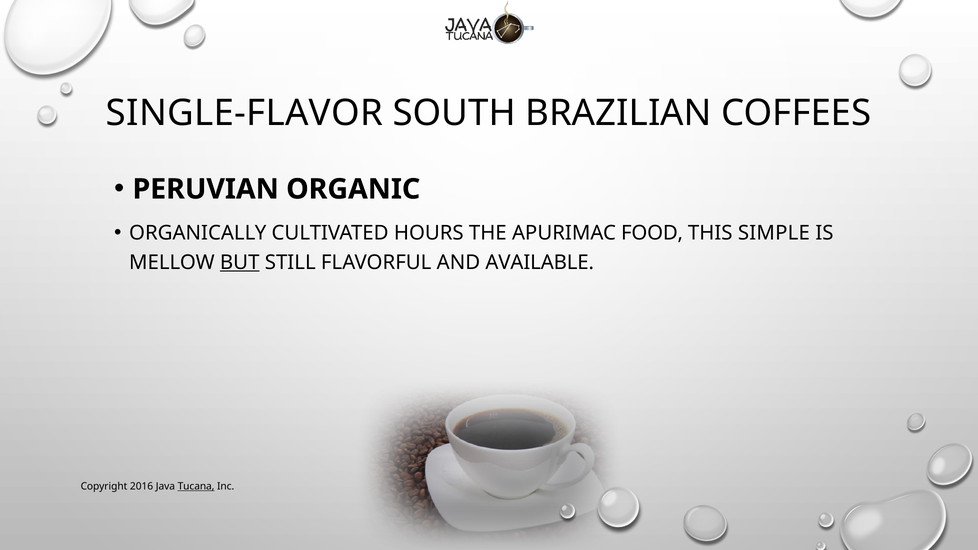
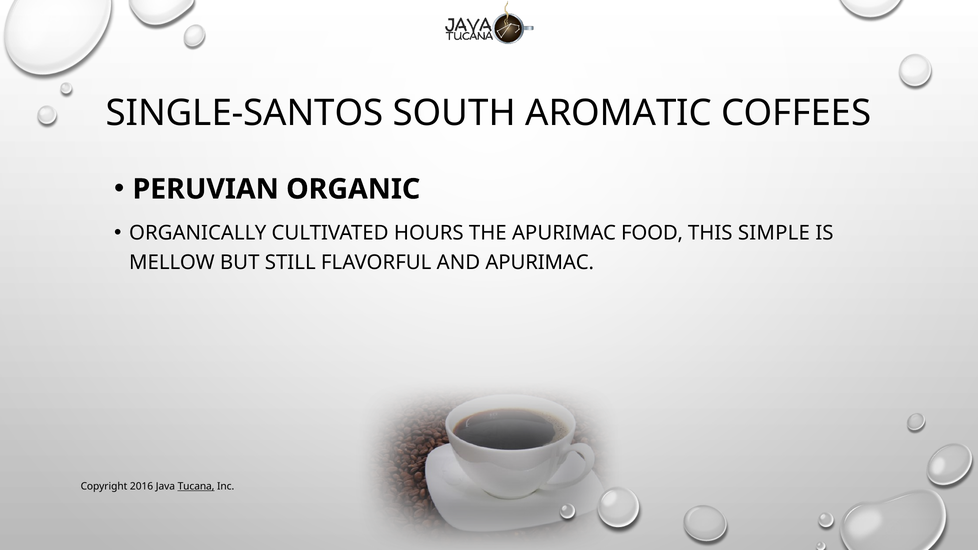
SINGLE-FLAVOR: SINGLE-FLAVOR -> SINGLE-SANTOS
BRAZILIAN: BRAZILIAN -> AROMATIC
BUT underline: present -> none
AND AVAILABLE: AVAILABLE -> APURIMAC
